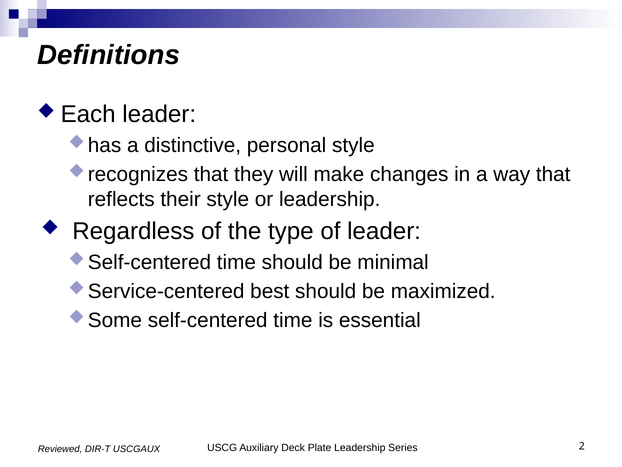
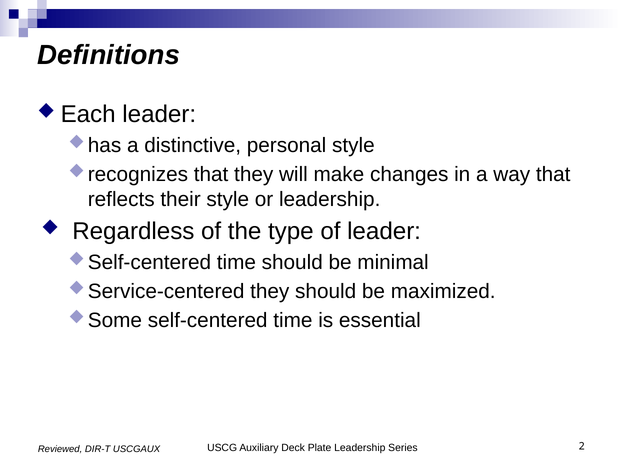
best at (270, 291): best -> they
